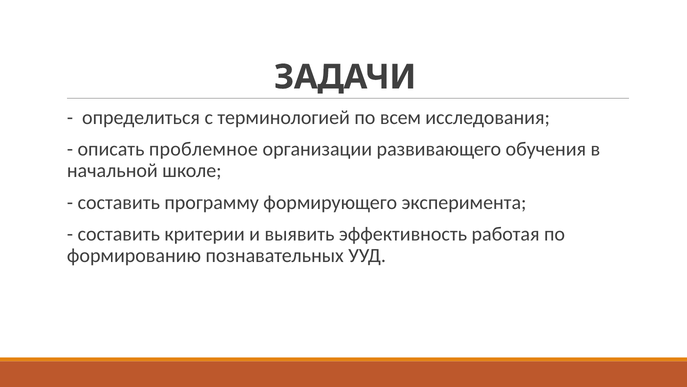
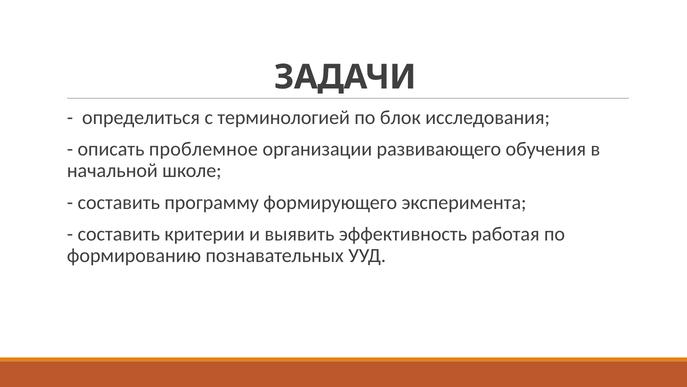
всем: всем -> блок
